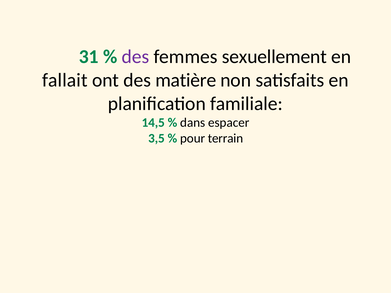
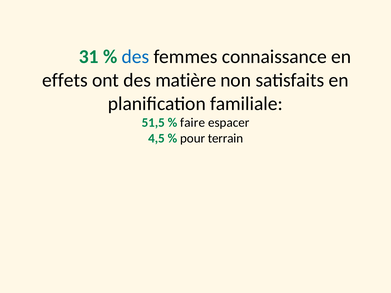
des at (135, 57) colour: purple -> blue
sexuellement: sexuellement -> connaissance
fallait: fallait -> effets
14,5: 14,5 -> 51,5
dans: dans -> faire
3,5: 3,5 -> 4,5
